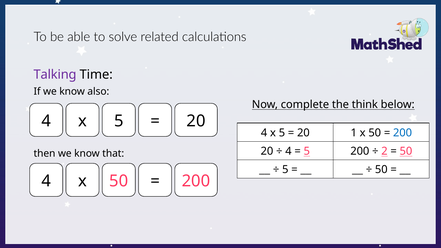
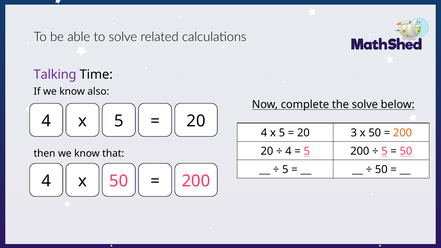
the think: think -> solve
1: 1 -> 3
200 at (403, 133) colour: blue -> orange
2 at (384, 151): 2 -> 5
